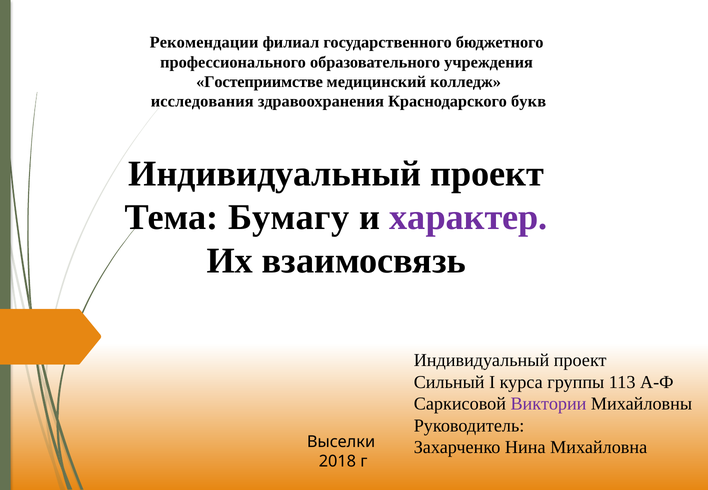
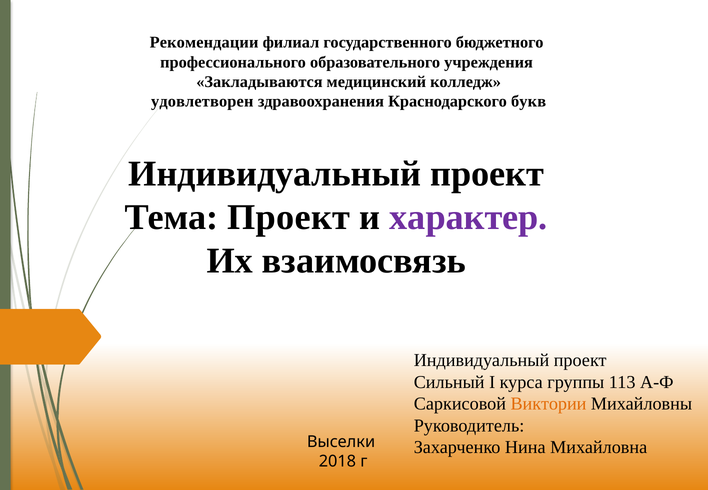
Гостеприимстве: Гостеприимстве -> Закладываются
исследования: исследования -> удовлетворен
Тема Бумагу: Бумагу -> Проект
Виктории colour: purple -> orange
